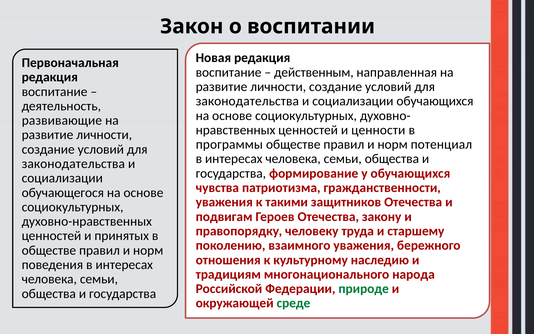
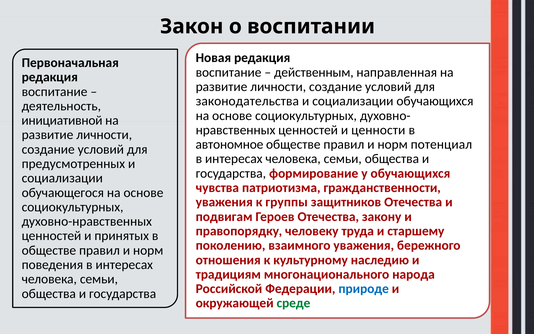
развивающие: развивающие -> инициативной
программы: программы -> автономное
законодательства at (73, 164): законодательства -> предусмотренных
такими: такими -> группы
природе colour: green -> blue
